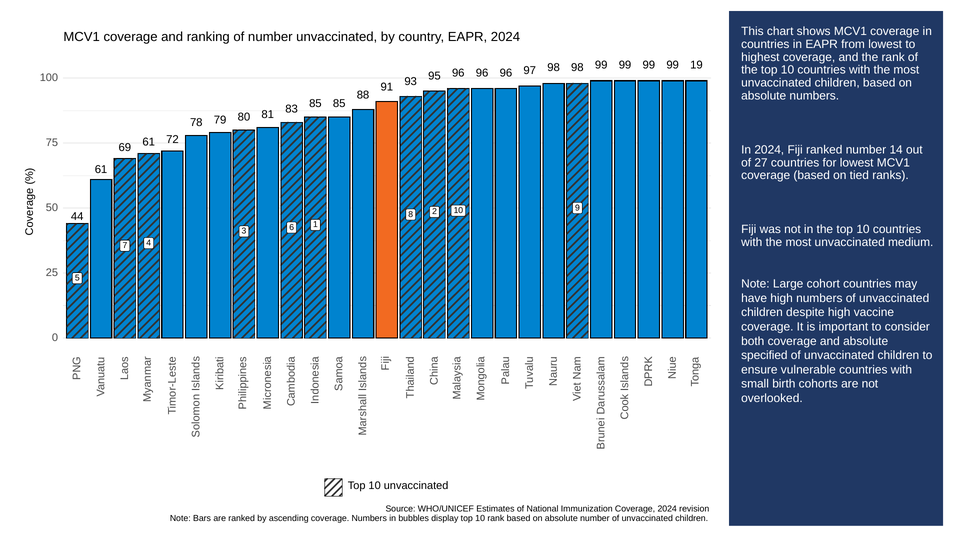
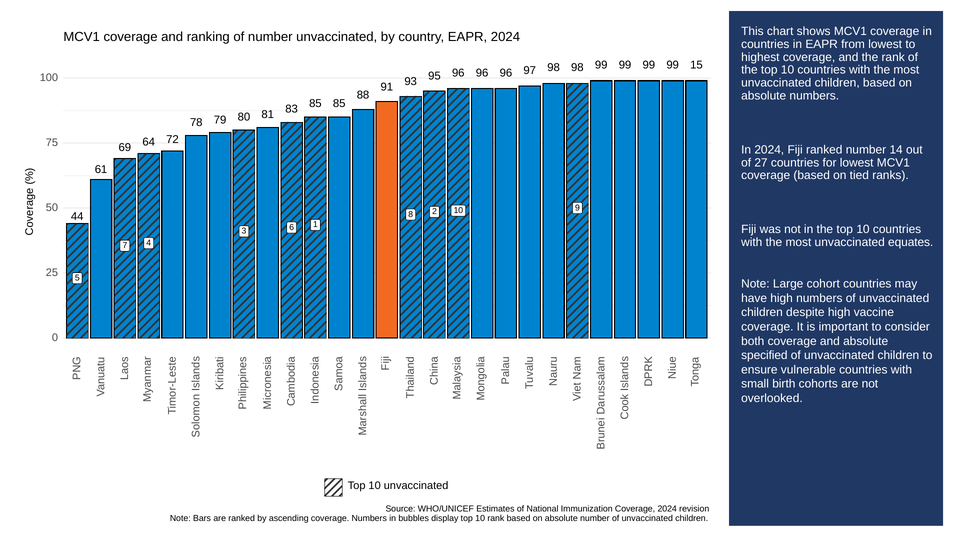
19: 19 -> 15
69 61: 61 -> 64
medium: medium -> equates
